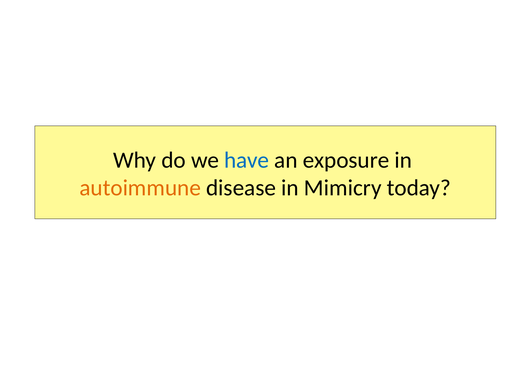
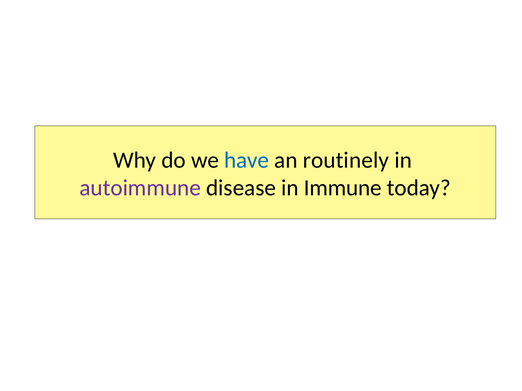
exposure: exposure -> routinely
autoimmune colour: orange -> purple
Mimicry: Mimicry -> Immune
